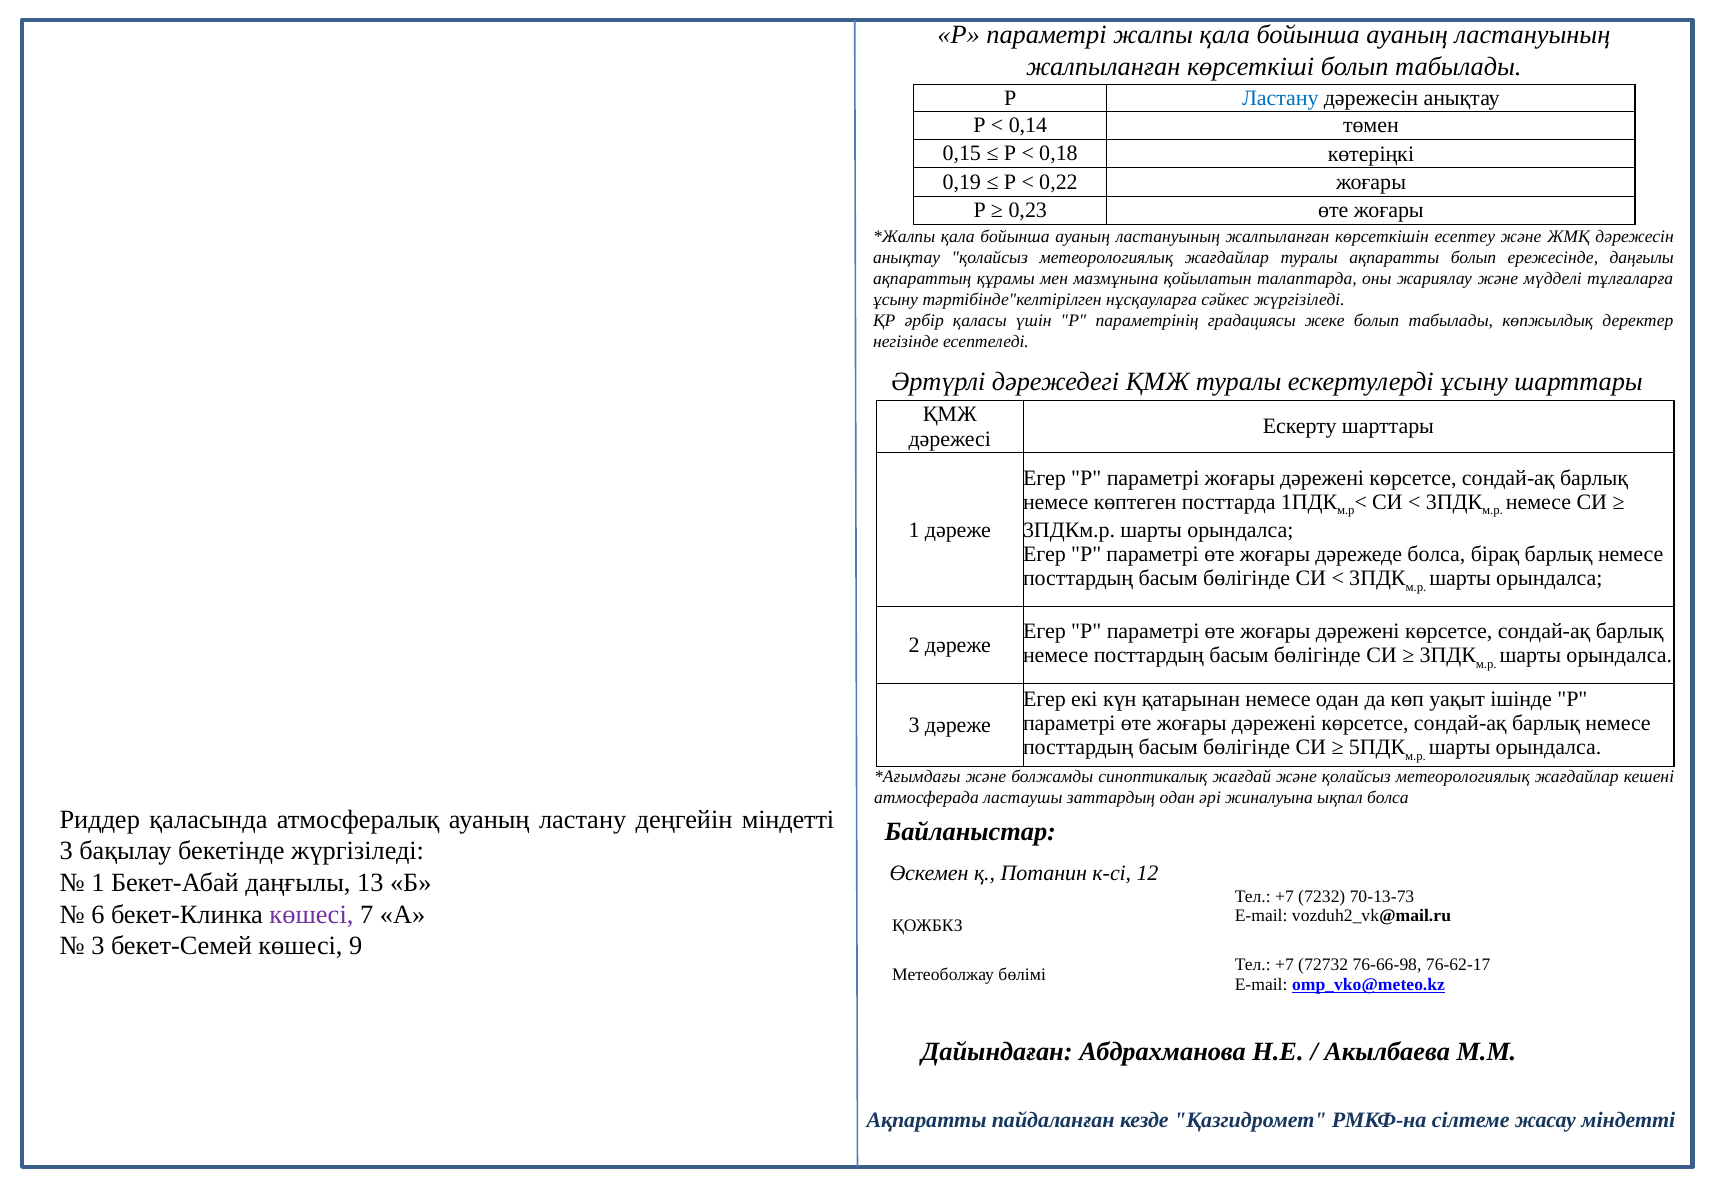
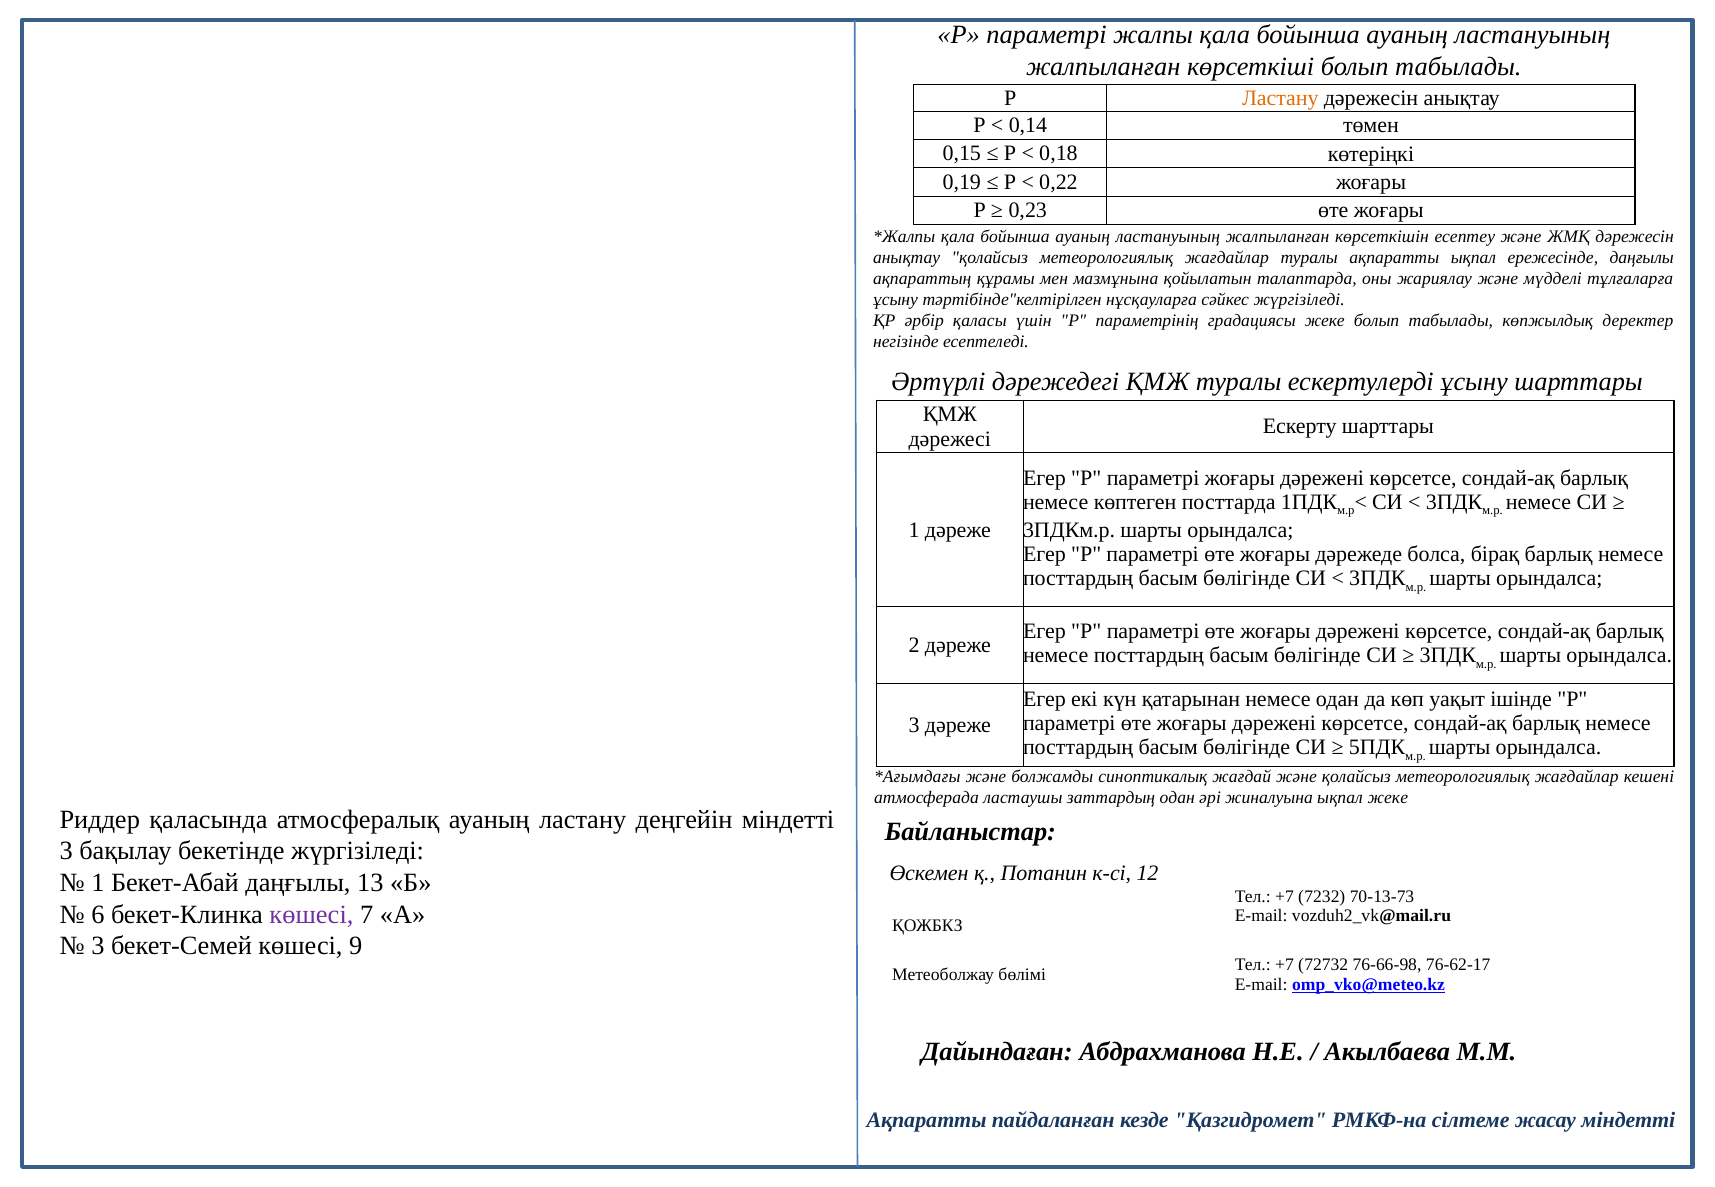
Ластану at (1280, 98) colour: blue -> orange
ақпаратты болып: болып -> ықпал
ықпал болса: болса -> жеке
